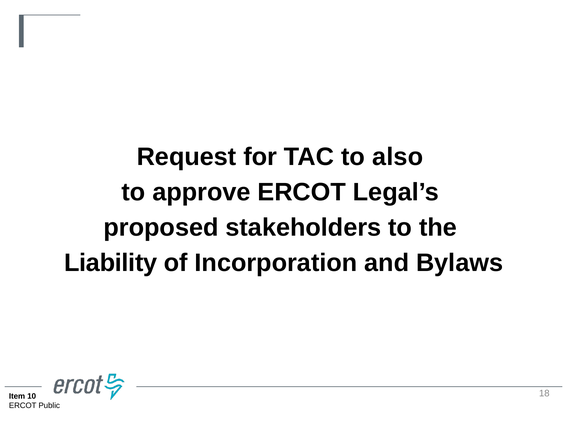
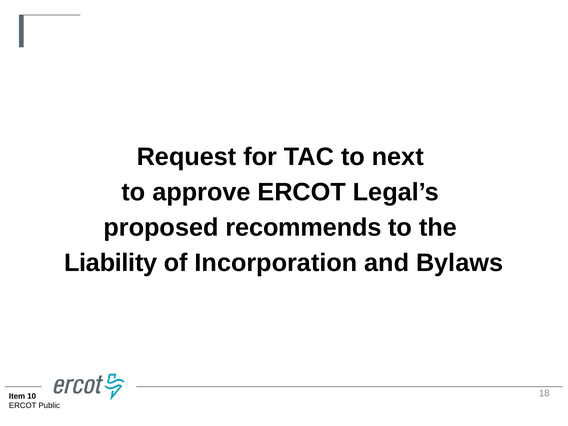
also: also -> next
stakeholders: stakeholders -> recommends
